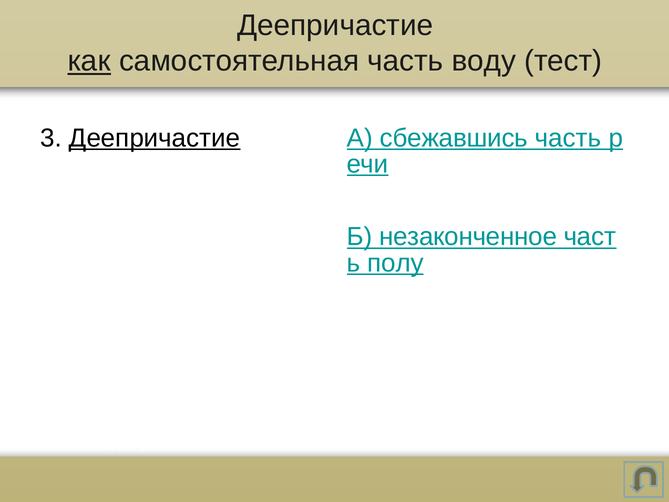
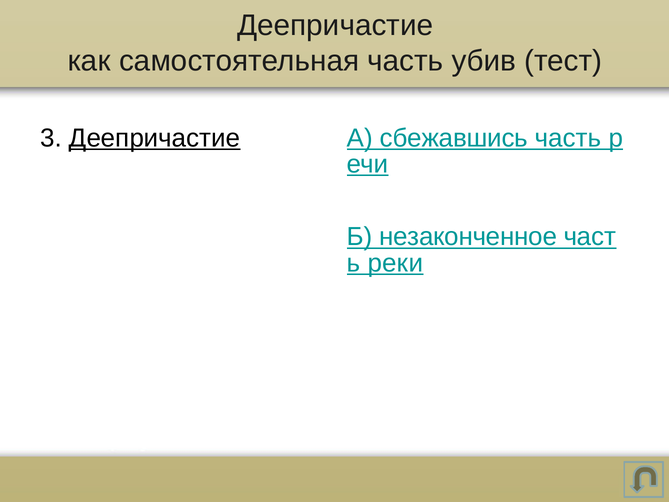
как underline: present -> none
воду: воду -> убив
полу: полу -> реки
